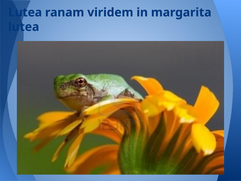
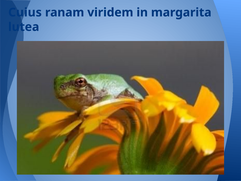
Lutea at (25, 12): Lutea -> Cuius
